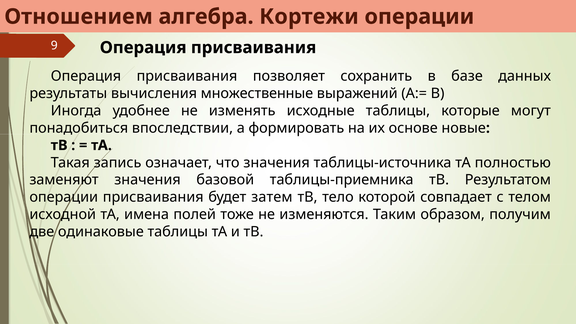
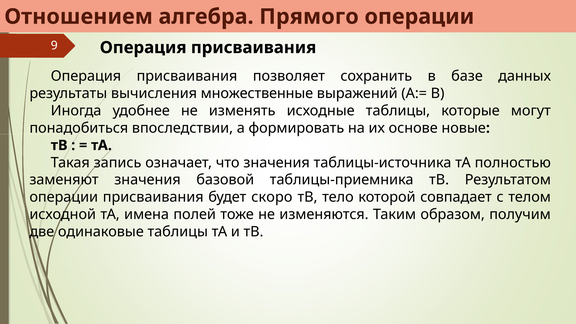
Кортежи: Кортежи -> Прямого
затем: затем -> скоро
